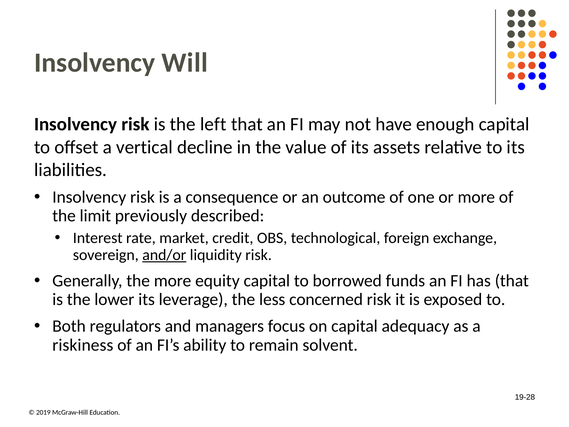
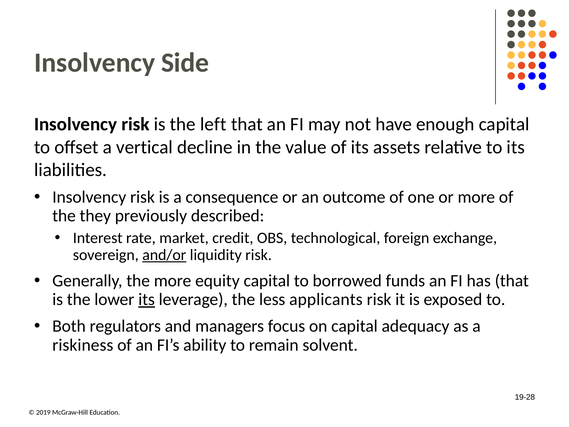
Will: Will -> Side
limit: limit -> they
its at (147, 299) underline: none -> present
concerned: concerned -> applicants
